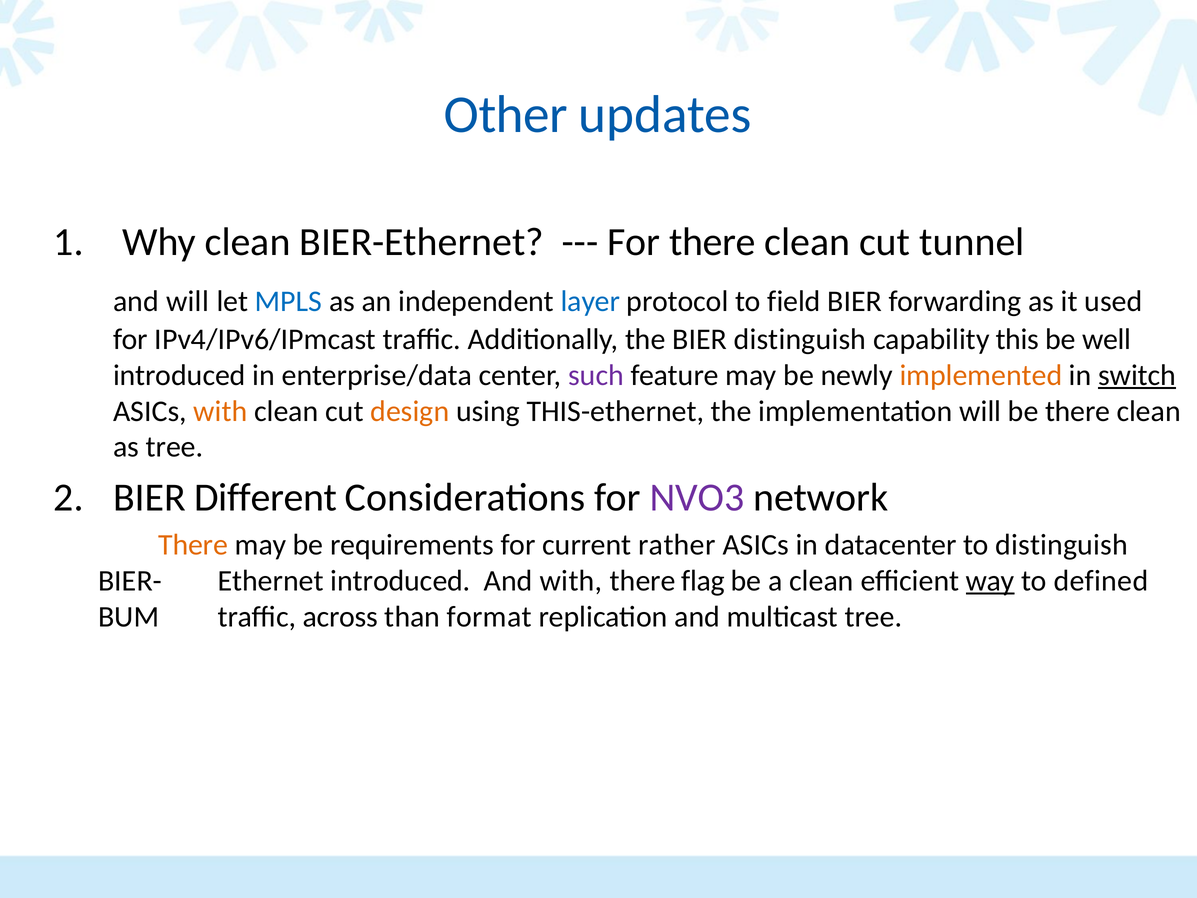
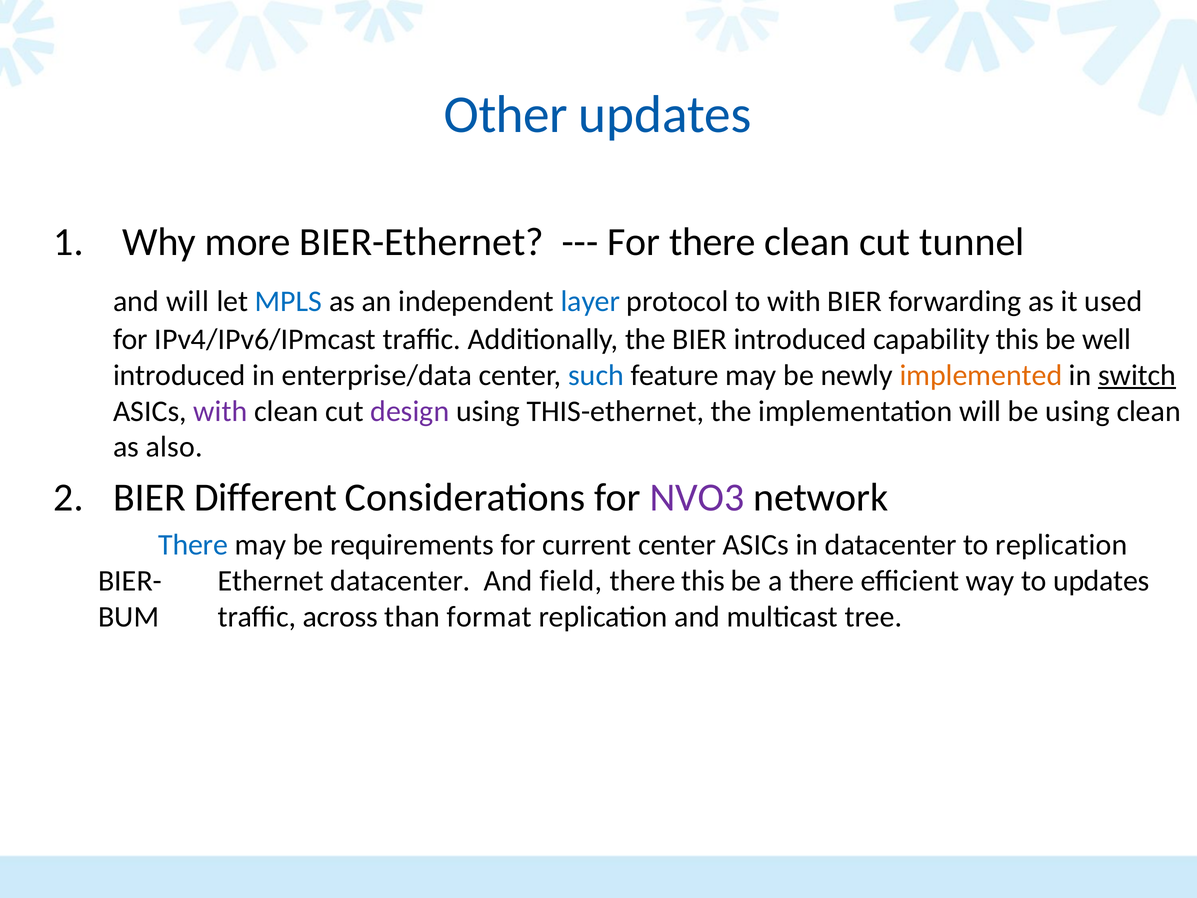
Why clean: clean -> more
to field: field -> with
BIER distinguish: distinguish -> introduced
such colour: purple -> blue
with at (220, 411) colour: orange -> purple
design colour: orange -> purple
be there: there -> using
as tree: tree -> also
There at (193, 545) colour: orange -> blue
current rather: rather -> center
to distinguish: distinguish -> replication
Ethernet introduced: introduced -> datacenter
And with: with -> field
there flag: flag -> this
a clean: clean -> there
way underline: present -> none
to defined: defined -> updates
